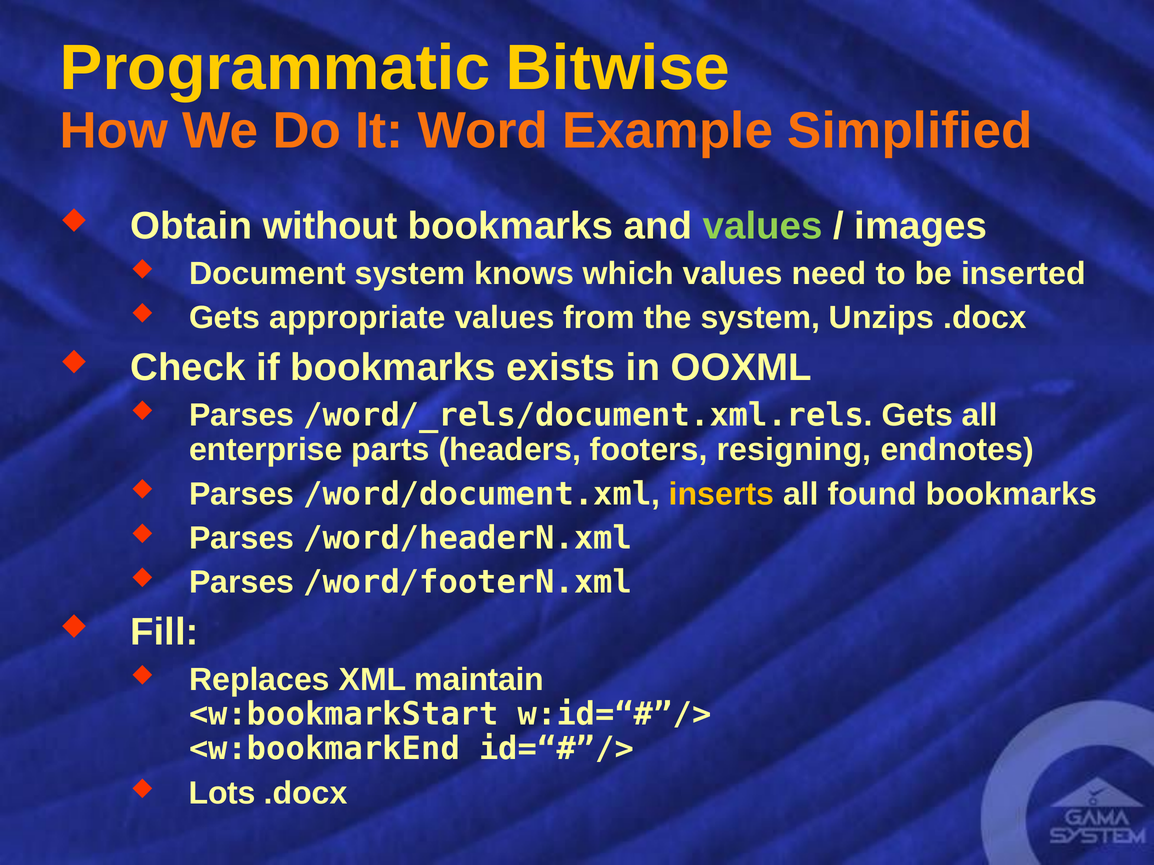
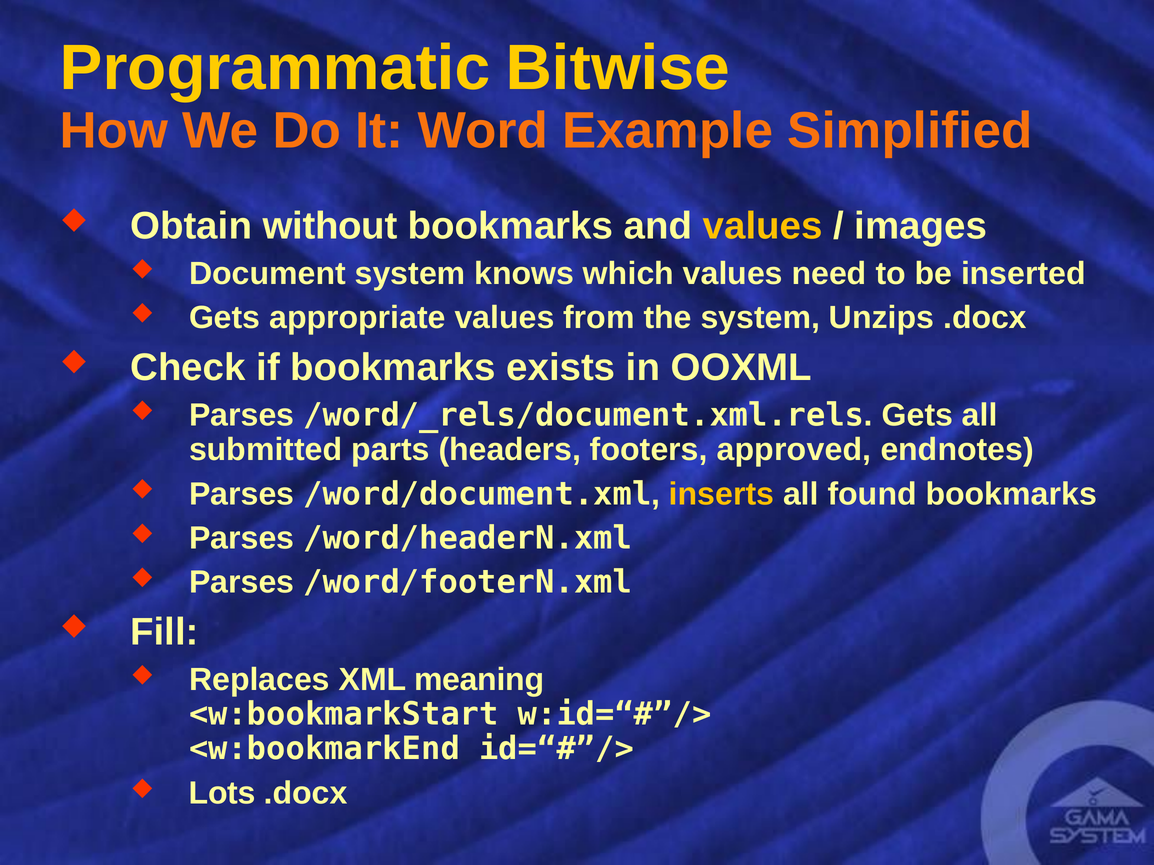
values at (763, 226) colour: light green -> yellow
enterprise: enterprise -> submitted
resigning: resigning -> approved
maintain: maintain -> meaning
